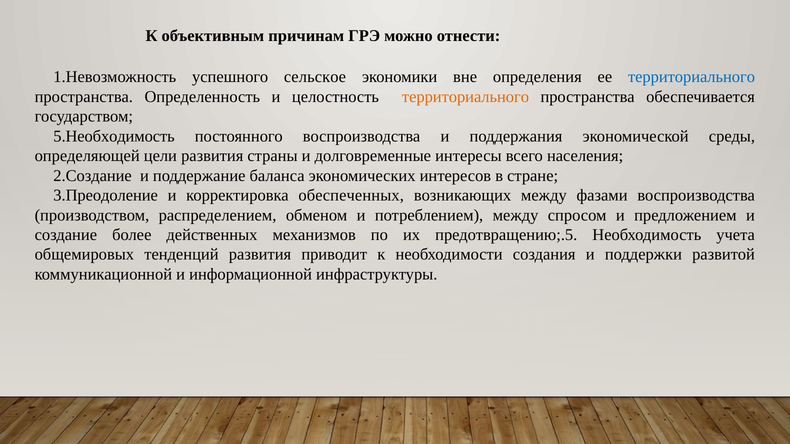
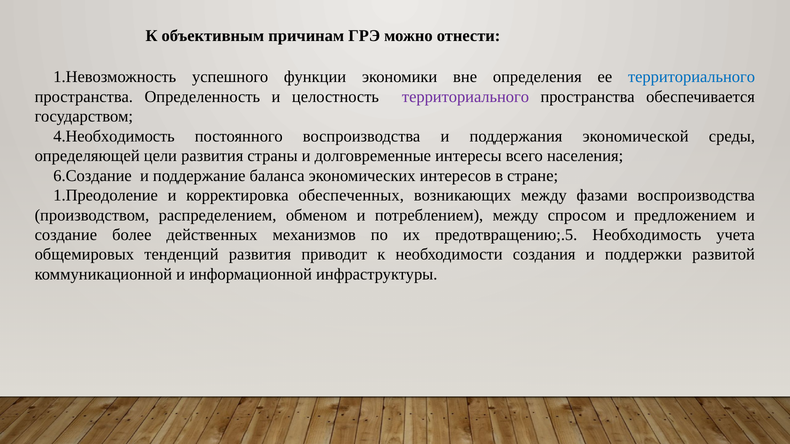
сельское: сельское -> функции
территориального at (465, 97) colour: orange -> purple
5.Необходимость: 5.Необходимость -> 4.Необходимость
2.Создание: 2.Создание -> 6.Создание
3.Преодоление: 3.Преодоление -> 1.Преодоление
